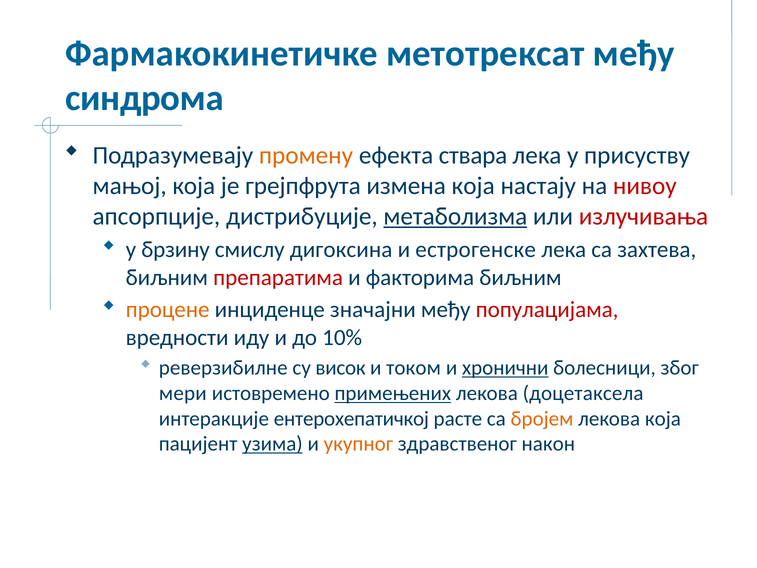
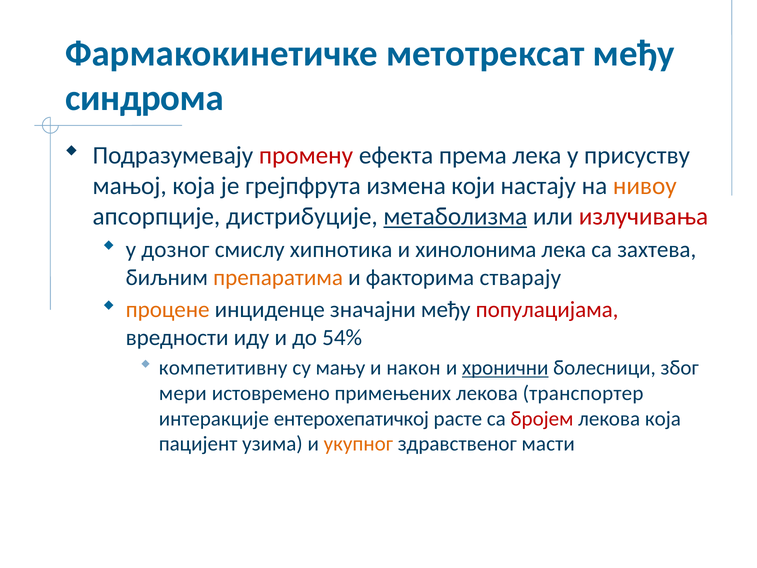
промену colour: orange -> red
ствара: ствара -> према
измена која: која -> који
нивоу colour: red -> orange
брзину: брзину -> дозног
дигоксина: дигоксина -> хипнотика
естрогенске: естрогенске -> хинолонима
препаратима colour: red -> orange
факторима биљним: биљним -> стварају
10%: 10% -> 54%
реверзибилне: реверзибилне -> компетитивну
висок: висок -> мању
током: током -> након
примењених underline: present -> none
доцетаксела: доцетаксела -> транспортер
бројем colour: orange -> red
узима underline: present -> none
након: након -> масти
